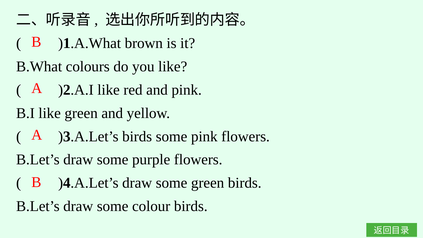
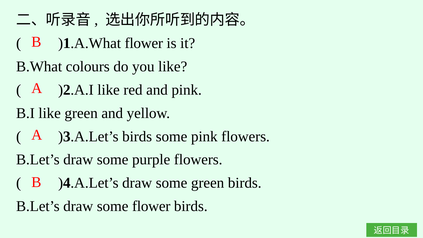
)1.A.What brown: brown -> flower
some colour: colour -> flower
